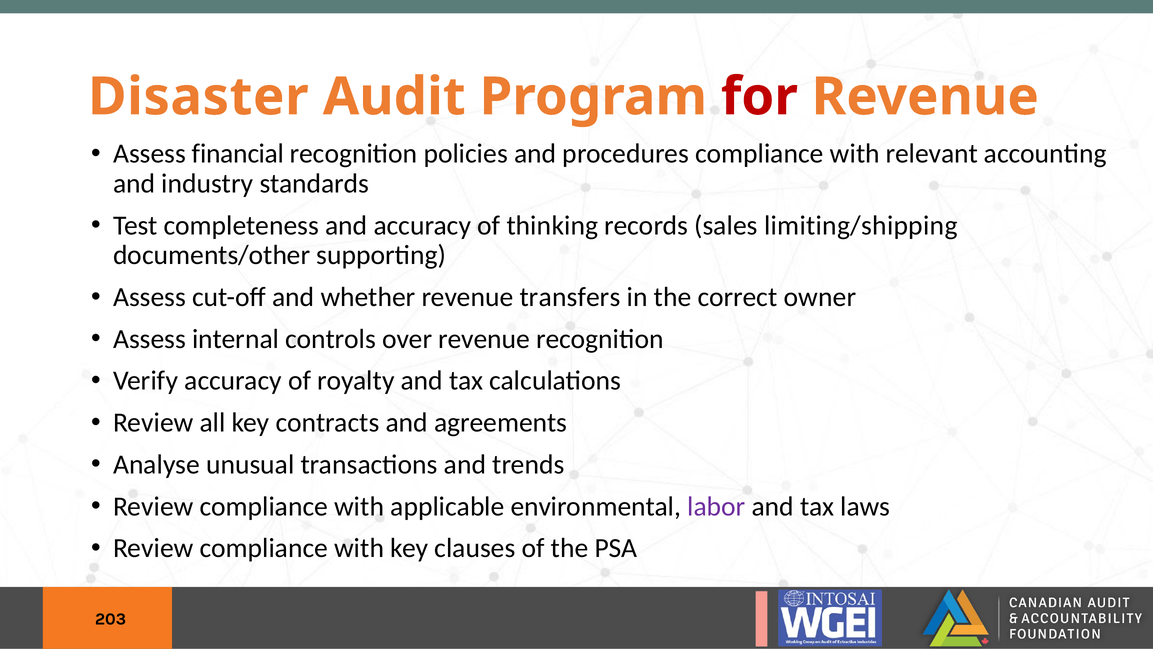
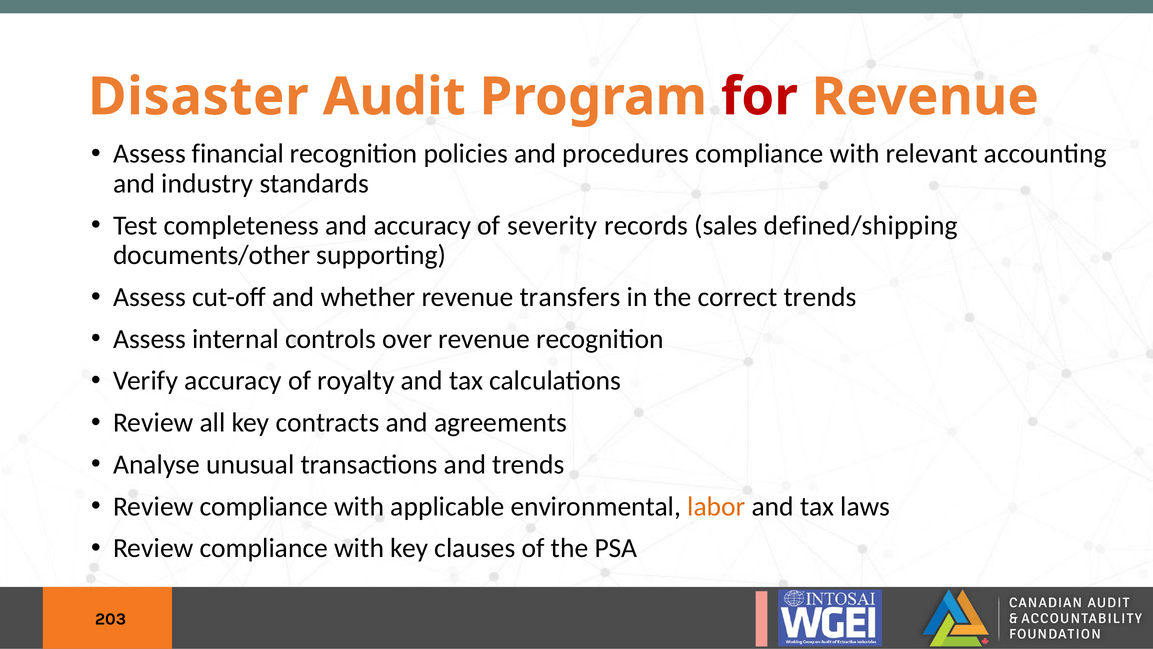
thinking: thinking -> severity
limiting/shipping: limiting/shipping -> defined/shipping
correct owner: owner -> trends
labor colour: purple -> orange
